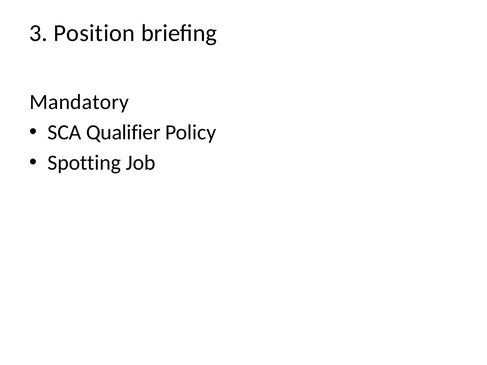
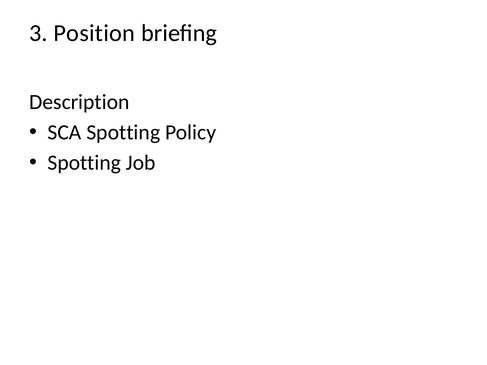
Mandatory: Mandatory -> Description
SCA Qualifier: Qualifier -> Spotting
